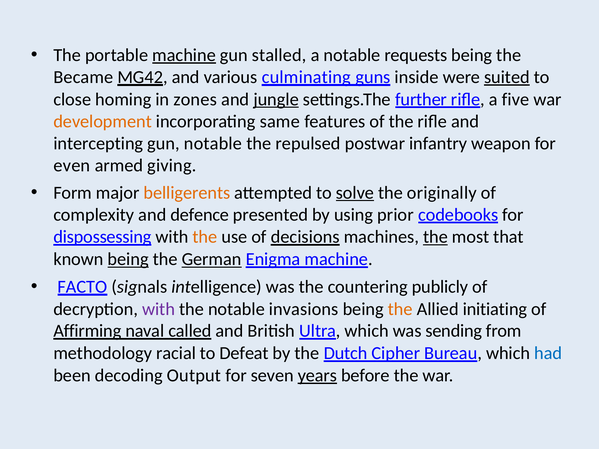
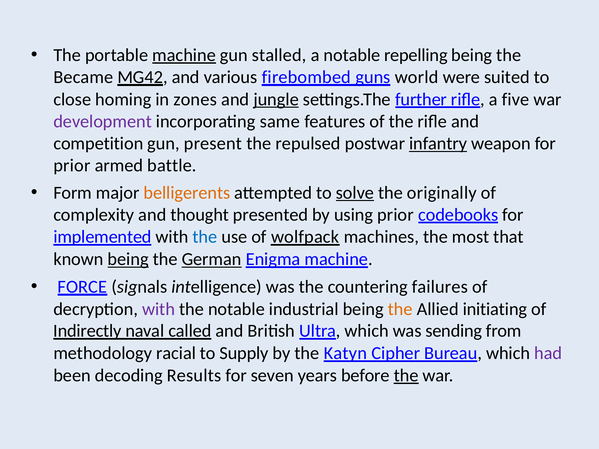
requests: requests -> repelling
culminating: culminating -> firebombed
inside: inside -> world
suited underline: present -> none
development colour: orange -> purple
intercepting: intercepting -> competition
gun notable: notable -> present
infantry underline: none -> present
even at (72, 166): even -> prior
giving: giving -> battle
defence: defence -> thought
dispossessing: dispossessing -> implemented
the at (205, 237) colour: orange -> blue
decisions: decisions -> wolfpack
the at (435, 237) underline: present -> none
FACTO: FACTO -> FORCE
publicly: publicly -> failures
invasions: invasions -> industrial
Affirming: Affirming -> Indirectly
Defeat: Defeat -> Supply
Dutch: Dutch -> Katyn
had colour: blue -> purple
Output: Output -> Results
years underline: present -> none
the at (406, 376) underline: none -> present
